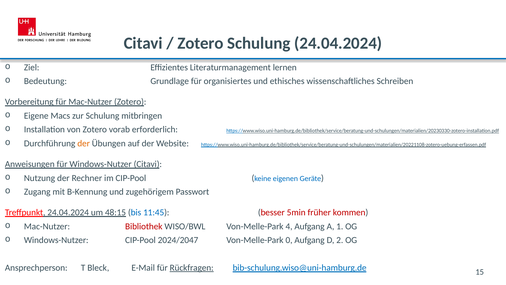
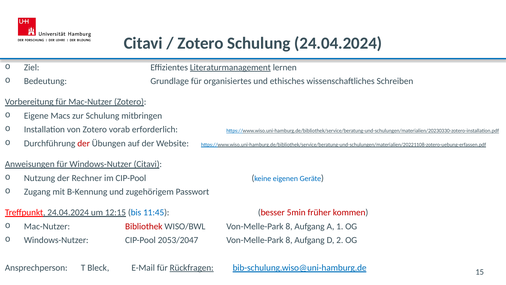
Literaturmanagement underline: none -> present
der at (84, 143) colour: orange -> red
48:15: 48:15 -> 12:15
WISO/BWL Von-Melle-Park 4: 4 -> 8
2024/2047: 2024/2047 -> 2053/2047
0 at (289, 240): 0 -> 8
